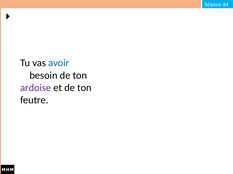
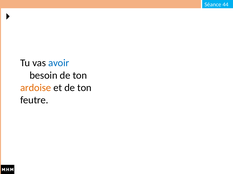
ardoise colour: purple -> orange
